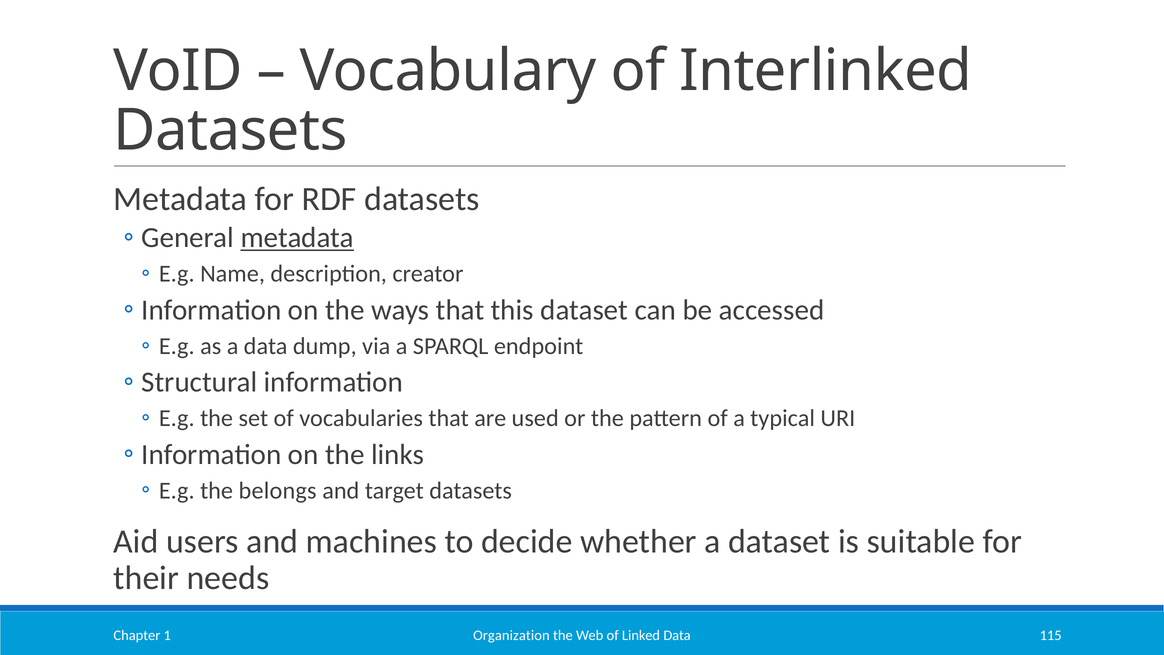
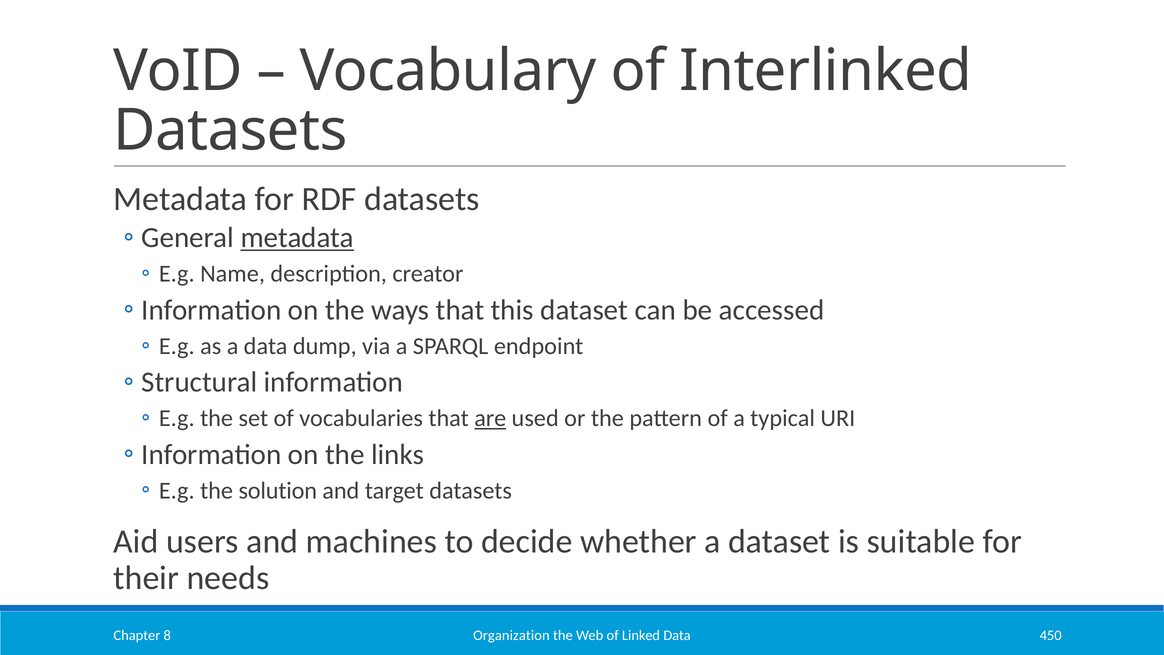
are underline: none -> present
belongs: belongs -> solution
115: 115 -> 450
1: 1 -> 8
